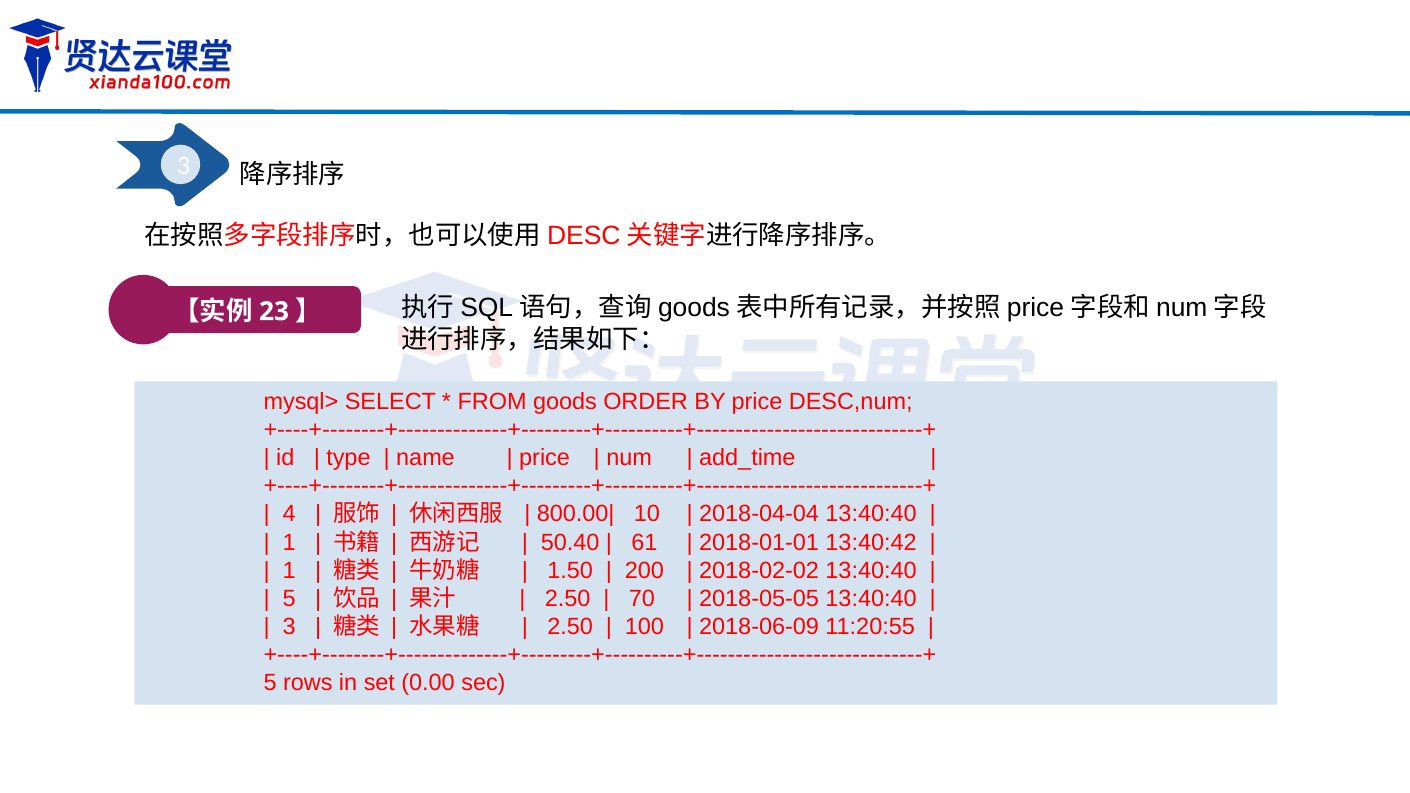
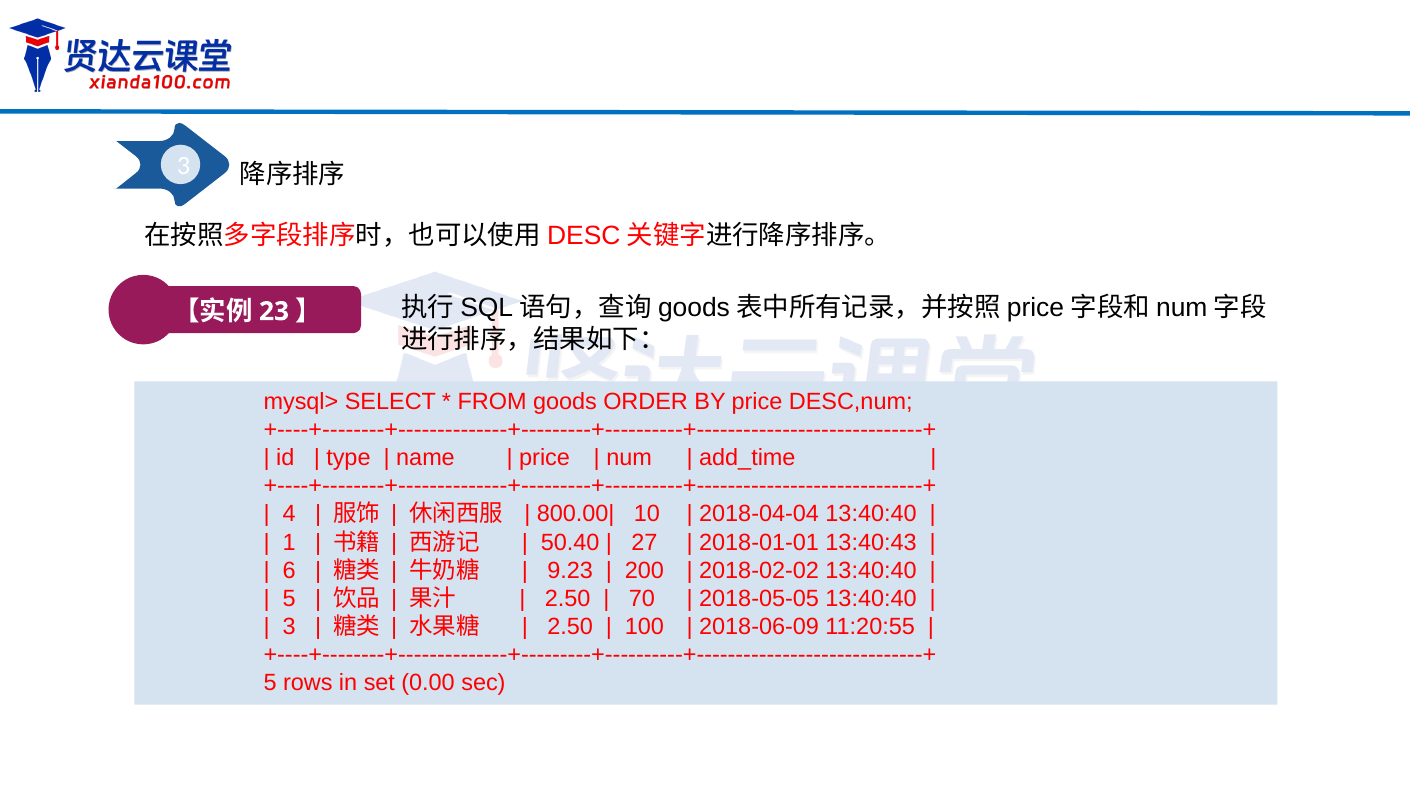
61: 61 -> 27
13:40:42: 13:40:42 -> 13:40:43
1 at (289, 571): 1 -> 6
1.50: 1.50 -> 9.23
